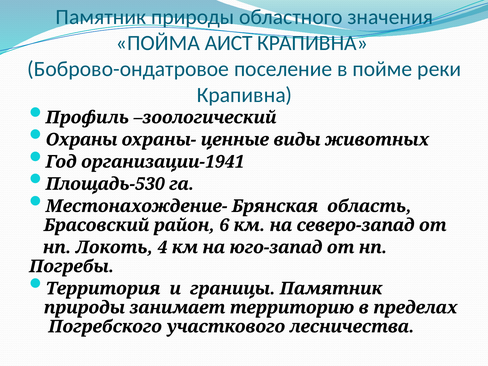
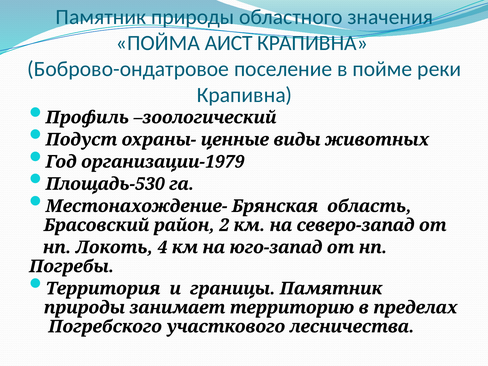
Охраны: Охраны -> Подуст
организации-1941: организации-1941 -> организации-1979
6: 6 -> 2
